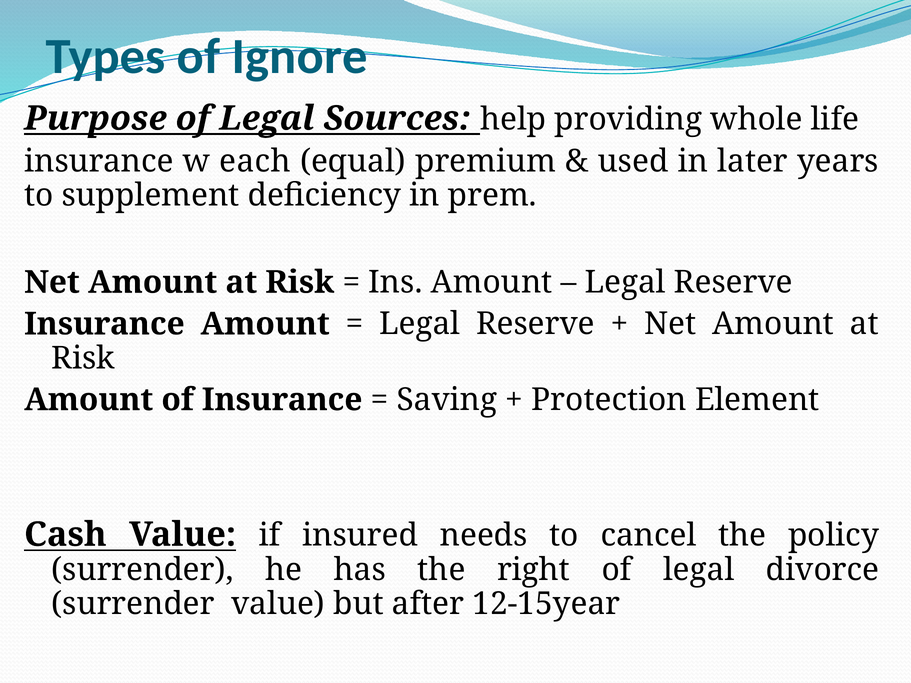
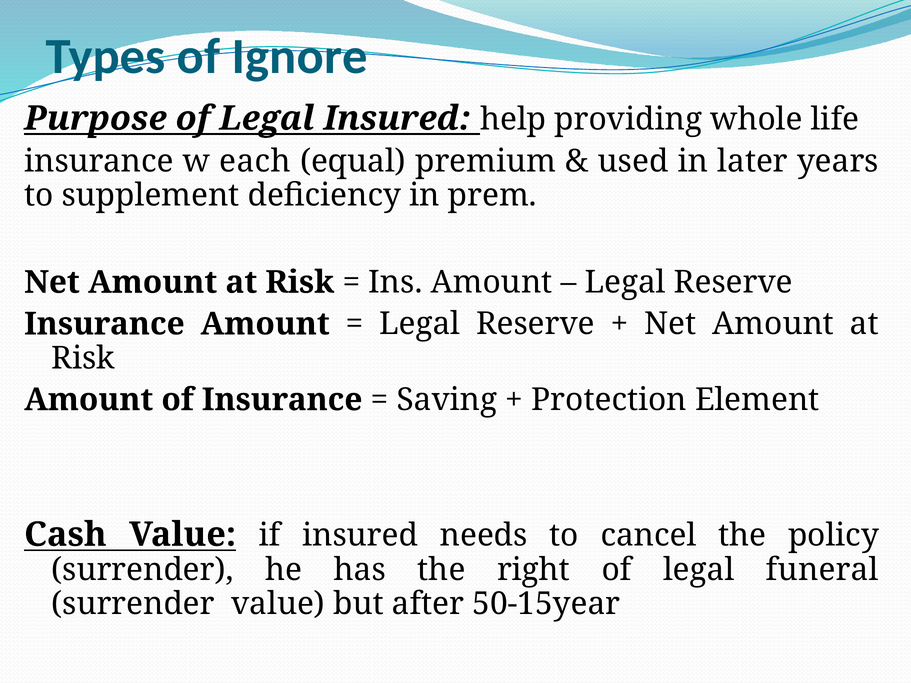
Legal Sources: Sources -> Insured
divorce: divorce -> funeral
12-15year: 12-15year -> 50-15year
